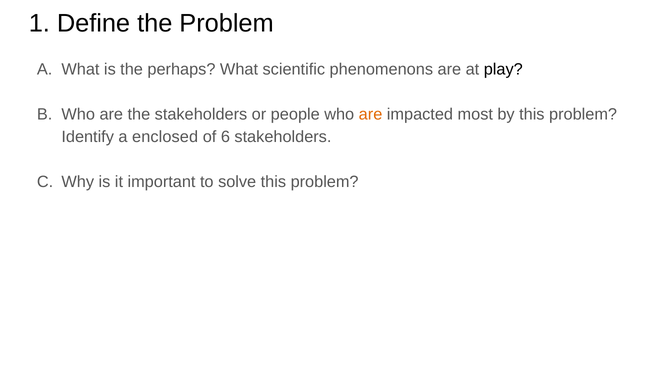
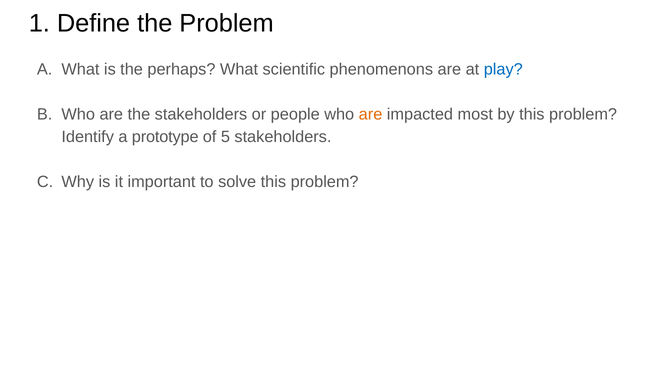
play colour: black -> blue
enclosed: enclosed -> prototype
6: 6 -> 5
